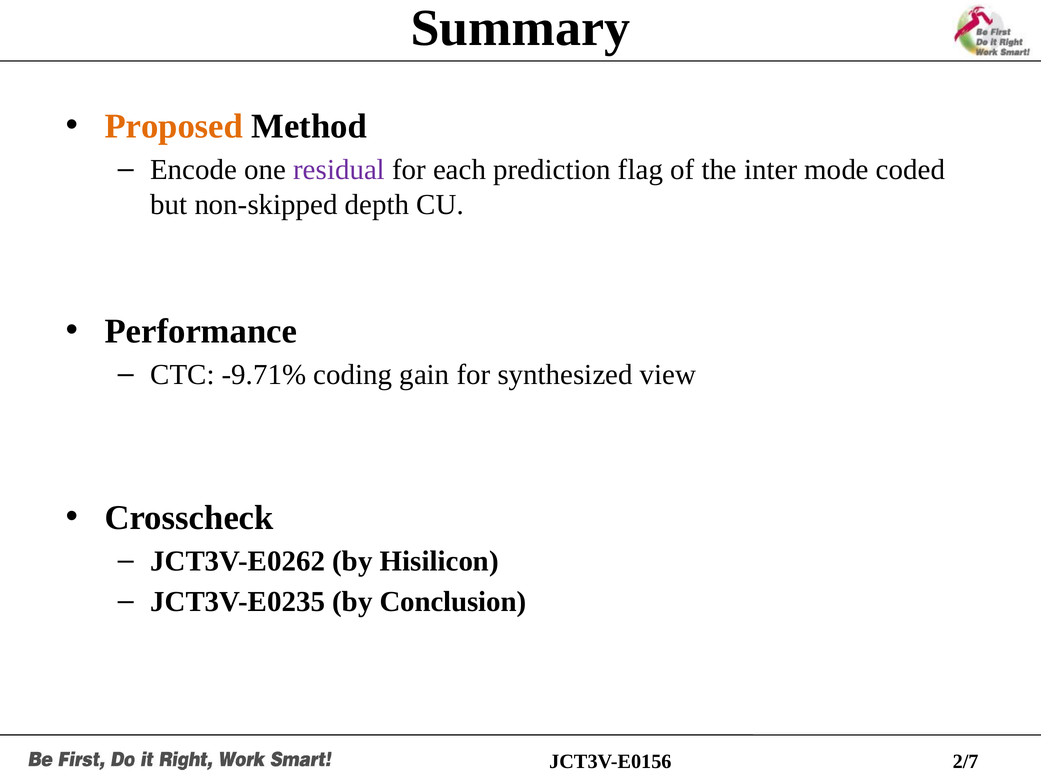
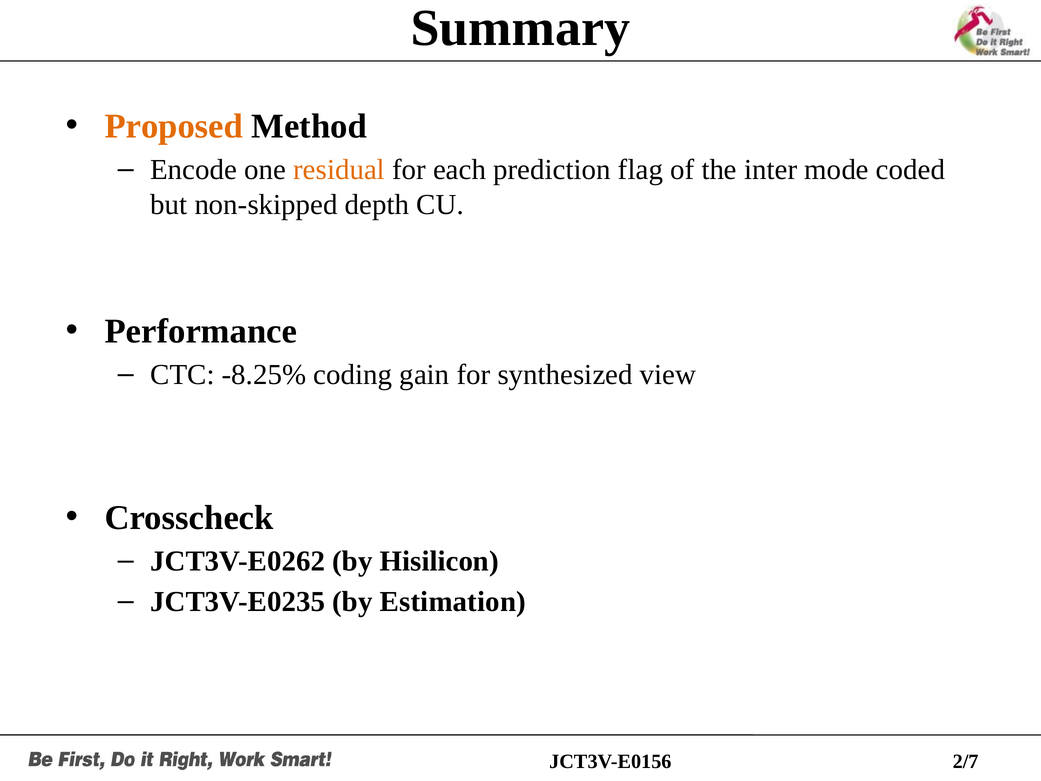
residual colour: purple -> orange
-9.71%: -9.71% -> -8.25%
Conclusion: Conclusion -> Estimation
